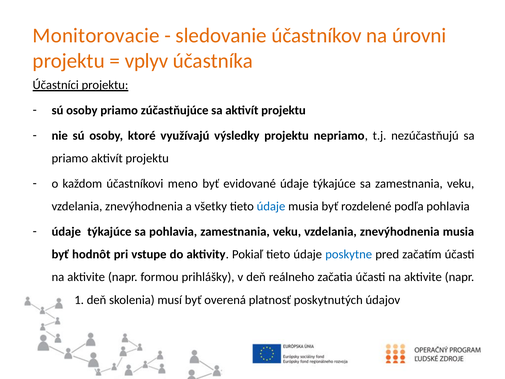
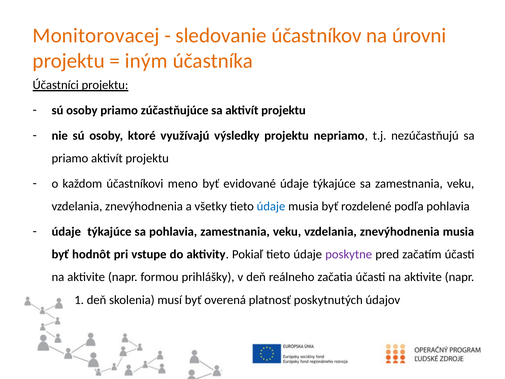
Monitorovacie: Monitorovacie -> Monitorovacej
vplyv: vplyv -> iným
poskytne colour: blue -> purple
